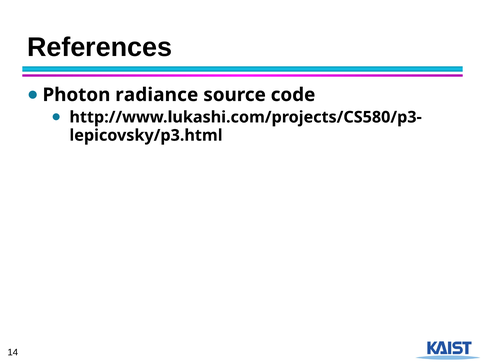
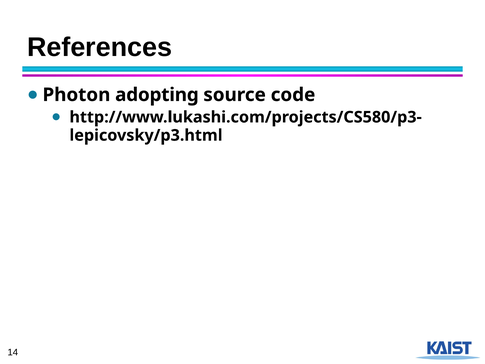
radiance: radiance -> adopting
